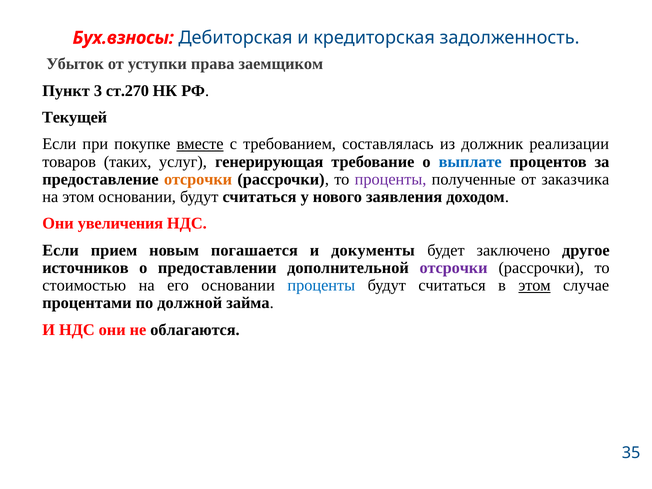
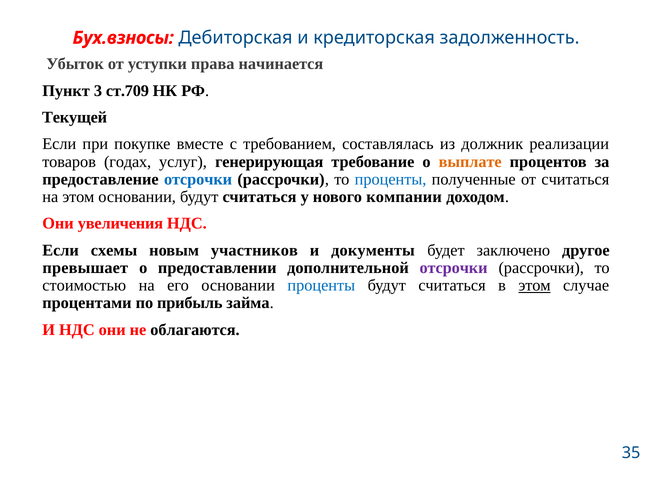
заемщиком: заемщиком -> начинается
ст.270: ст.270 -> ст.709
вместе underline: present -> none
таких: таких -> годах
выплате colour: blue -> orange
отсрочки at (198, 179) colour: orange -> blue
проценты at (391, 179) colour: purple -> blue
от заказчика: заказчика -> считаться
заявления: заявления -> компании
прием: прием -> схемы
погашается: погашается -> участников
источников: источников -> превышает
должной: должной -> прибыль
